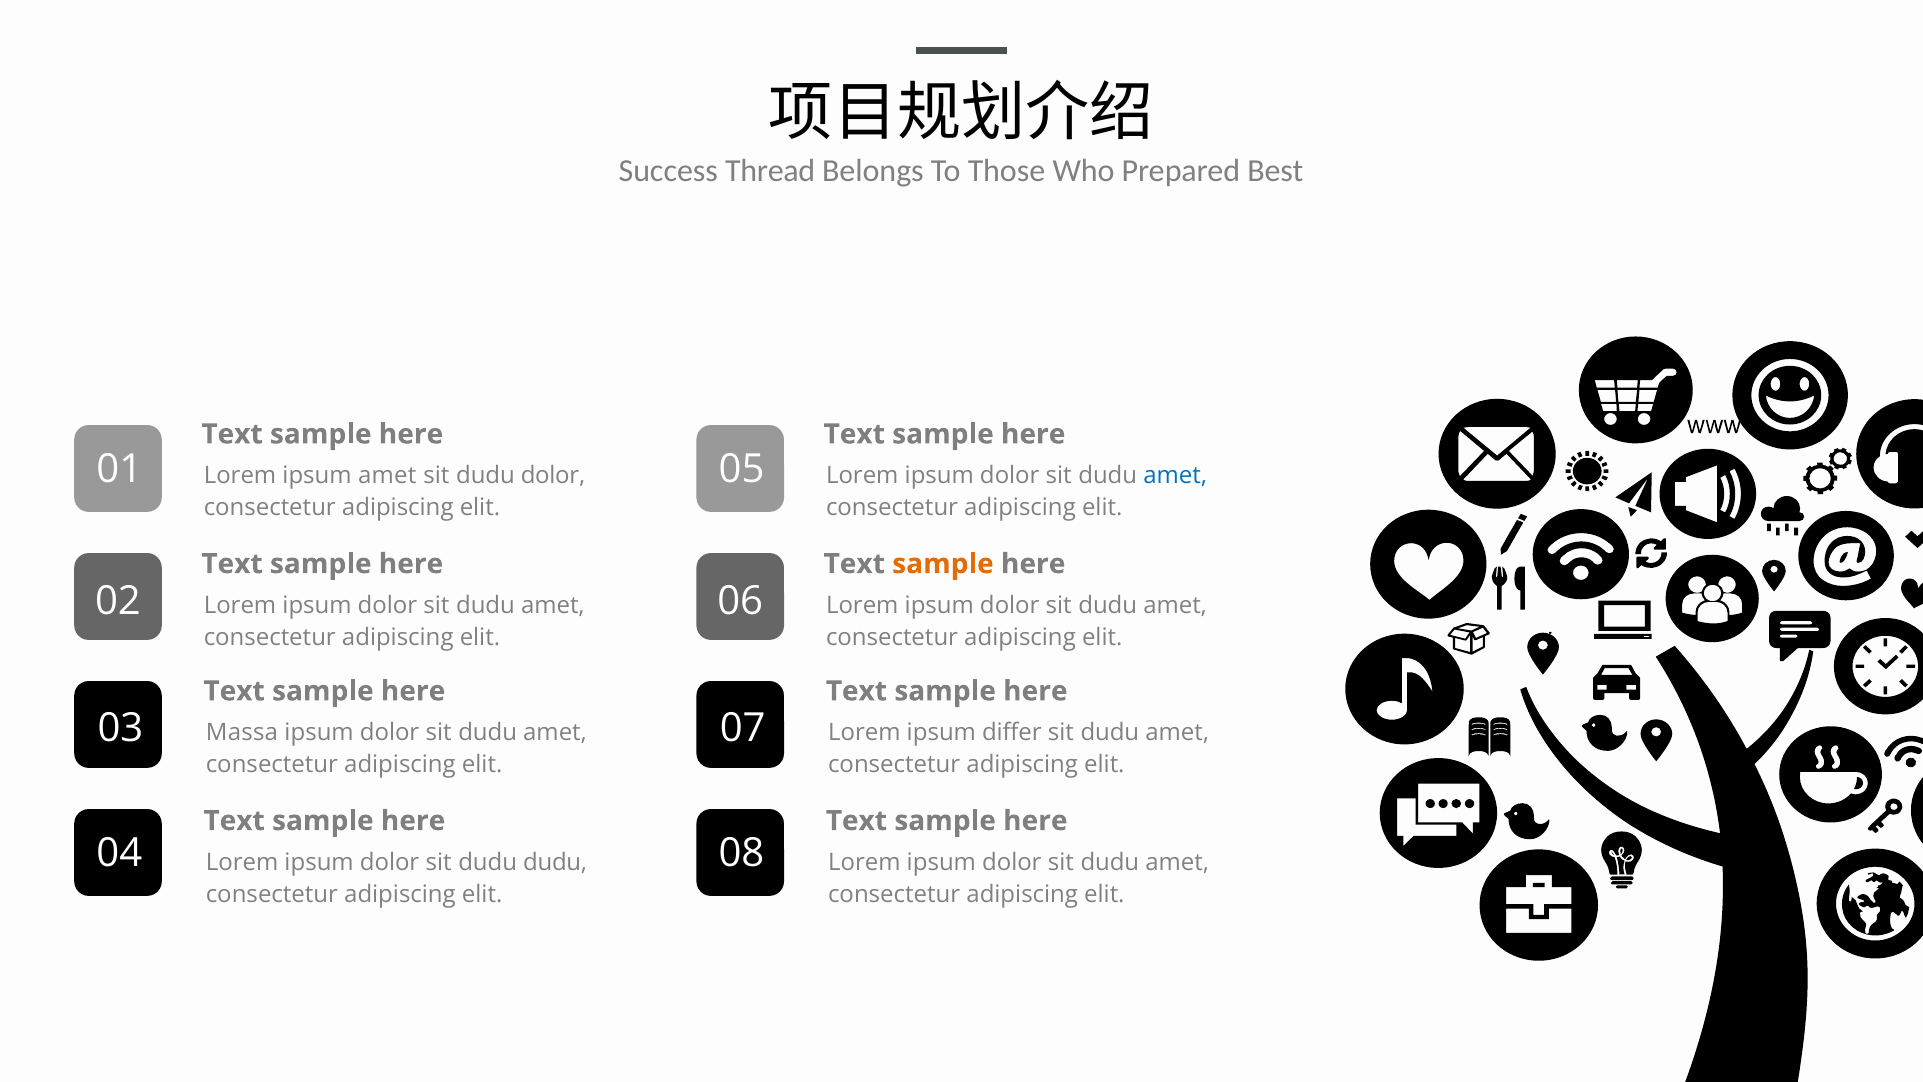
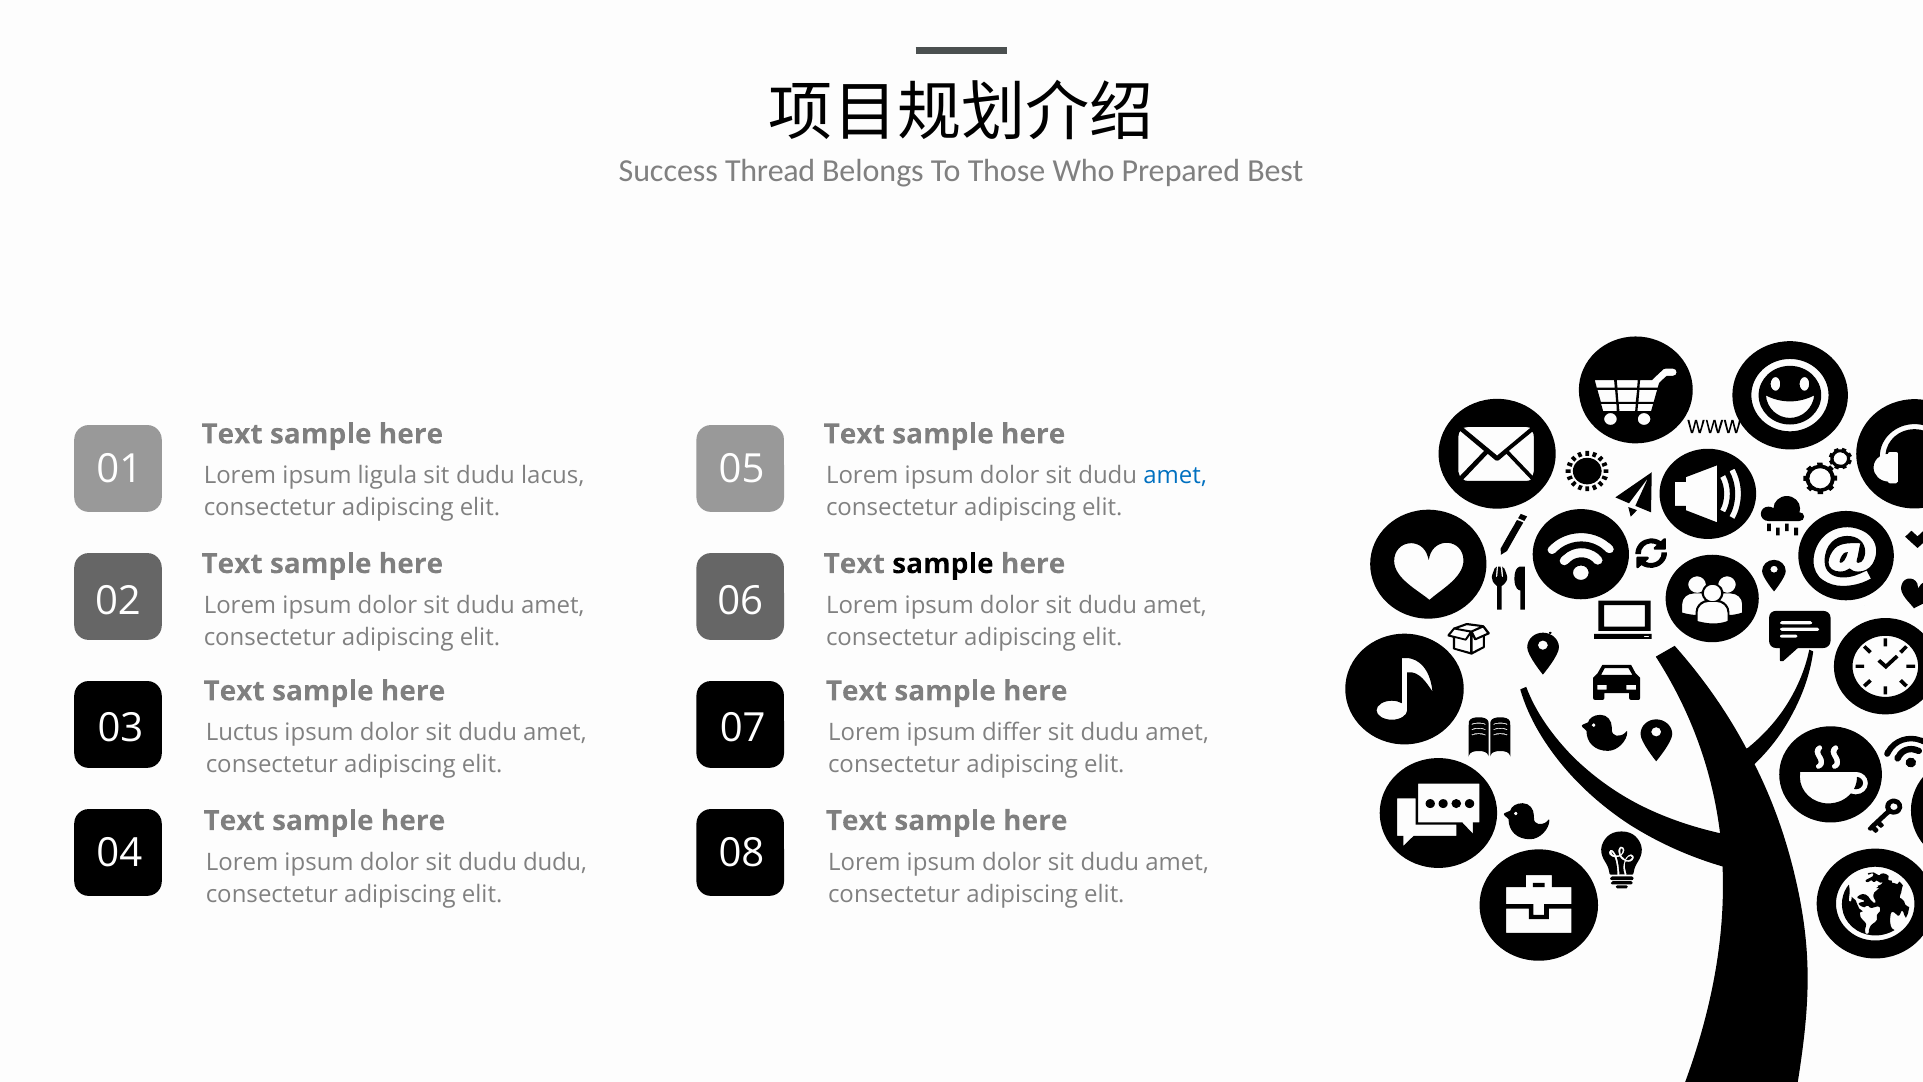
ipsum amet: amet -> ligula
dudu dolor: dolor -> lacus
sample at (943, 564) colour: orange -> black
Massa: Massa -> Luctus
